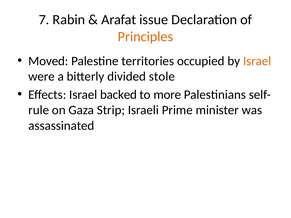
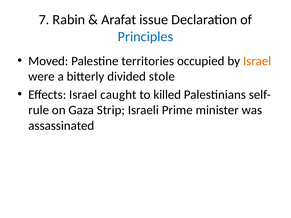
Principles colour: orange -> blue
backed: backed -> caught
more: more -> killed
